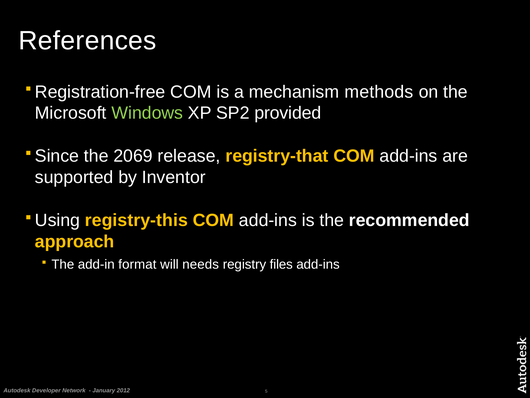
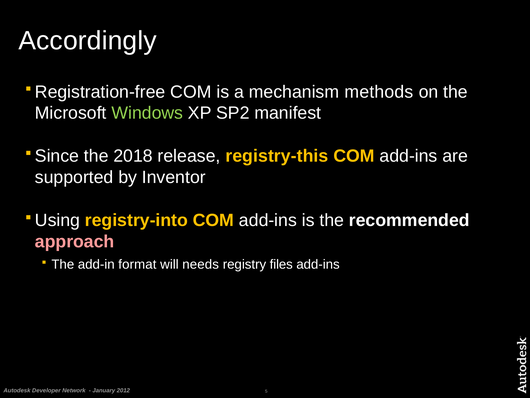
References: References -> Accordingly
provided: provided -> manifest
2069: 2069 -> 2018
registry-that: registry-that -> registry-this
registry-this: registry-this -> registry-into
approach colour: yellow -> pink
